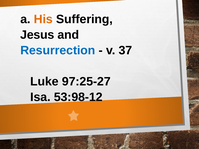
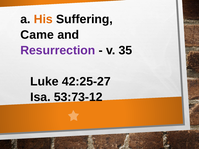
Jesus: Jesus -> Came
Resurrection colour: blue -> purple
37: 37 -> 35
97:25-27: 97:25-27 -> 42:25-27
53:98-12: 53:98-12 -> 53:73-12
